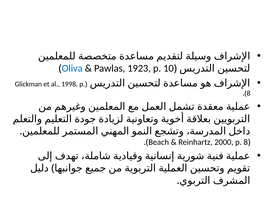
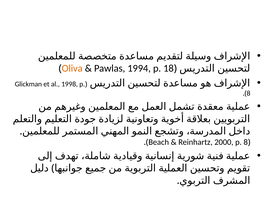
Oliva colour: blue -> orange
1923: 1923 -> 1994
10: 10 -> 18
